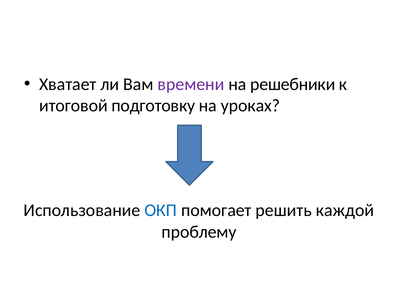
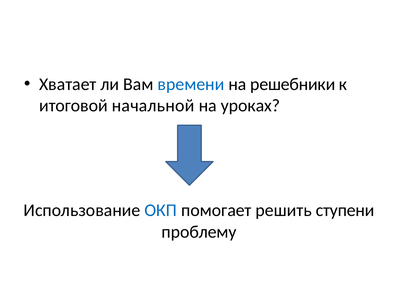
времени colour: purple -> blue
подготовку: подготовку -> начальной
каждой: каждой -> ступени
